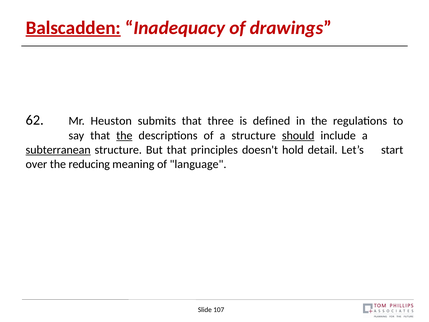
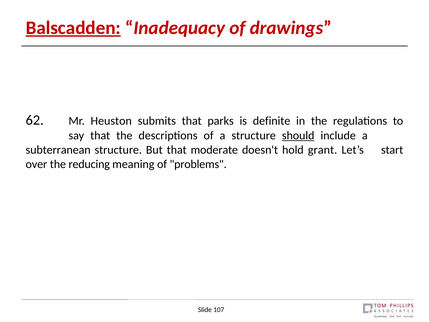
three: three -> parks
defined: defined -> definite
the at (124, 136) underline: present -> none
subterranean underline: present -> none
principles: principles -> moderate
detail: detail -> grant
language: language -> problems
